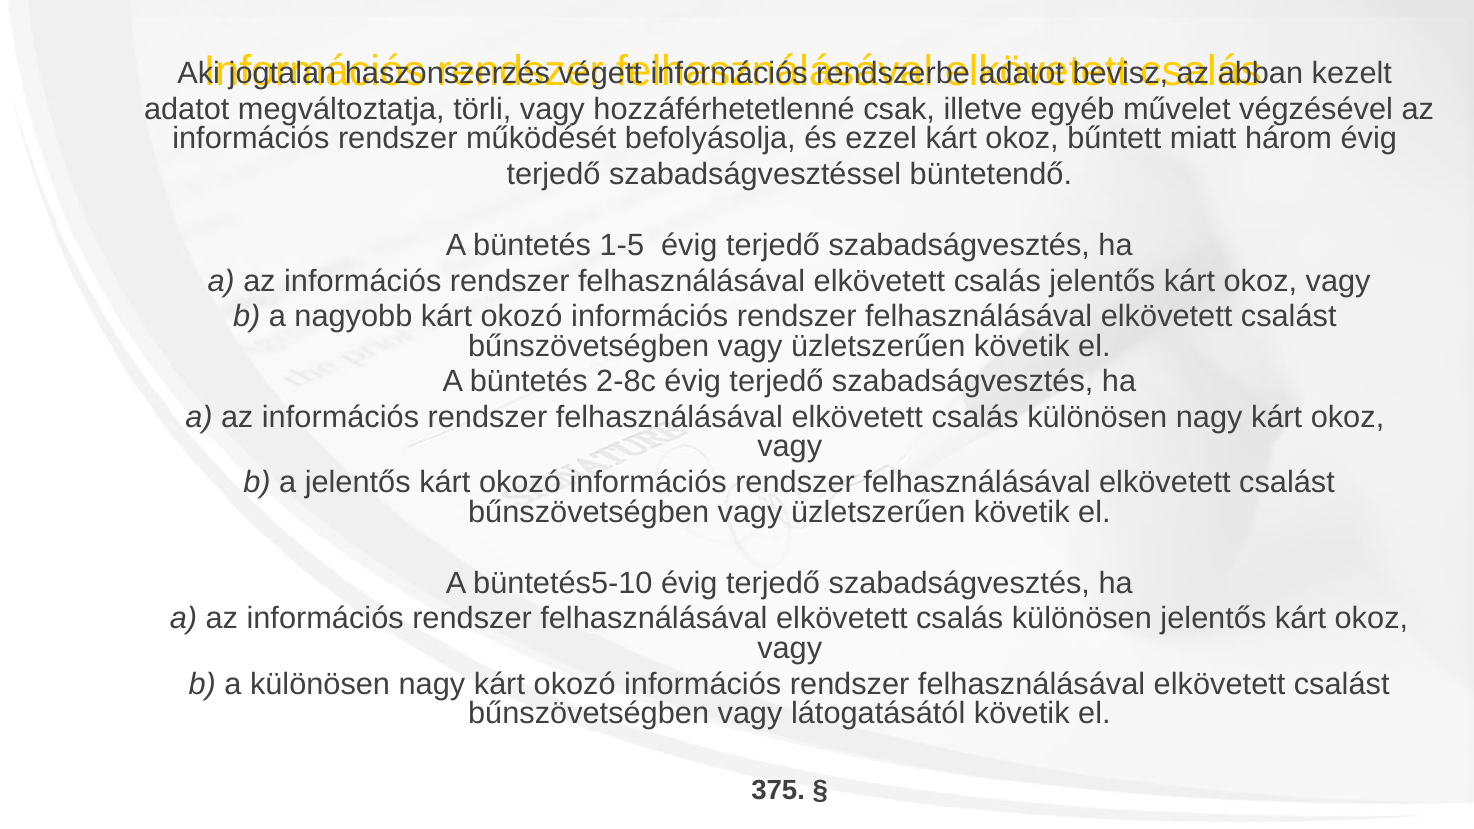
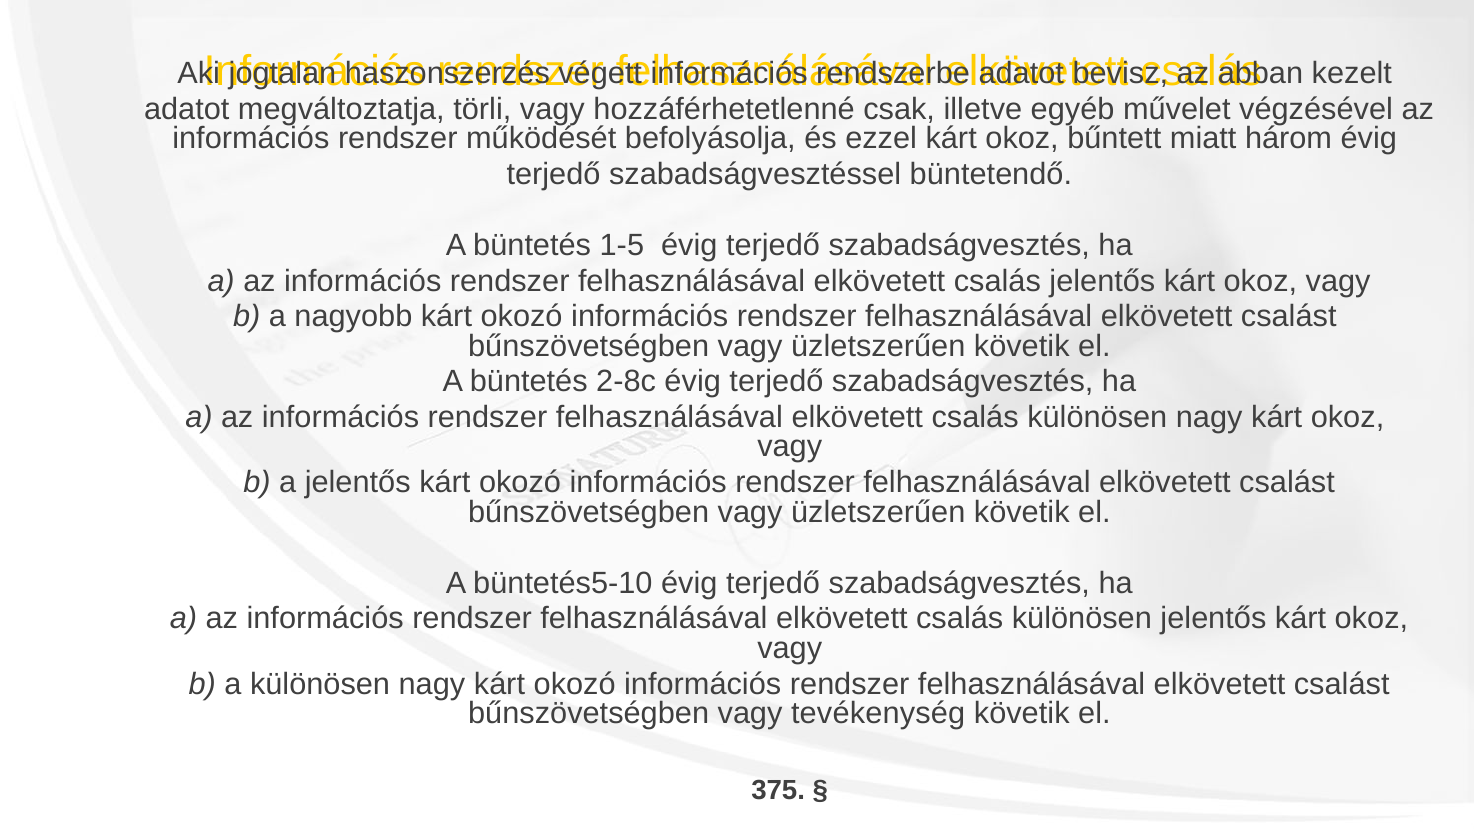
látogatásától: látogatásától -> tevékenység
